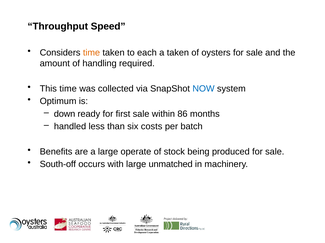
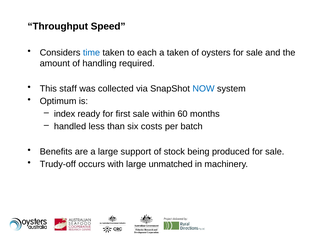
time at (91, 53) colour: orange -> blue
This time: time -> staff
down: down -> index
86: 86 -> 60
operate: operate -> support
South-off: South-off -> Trudy-off
